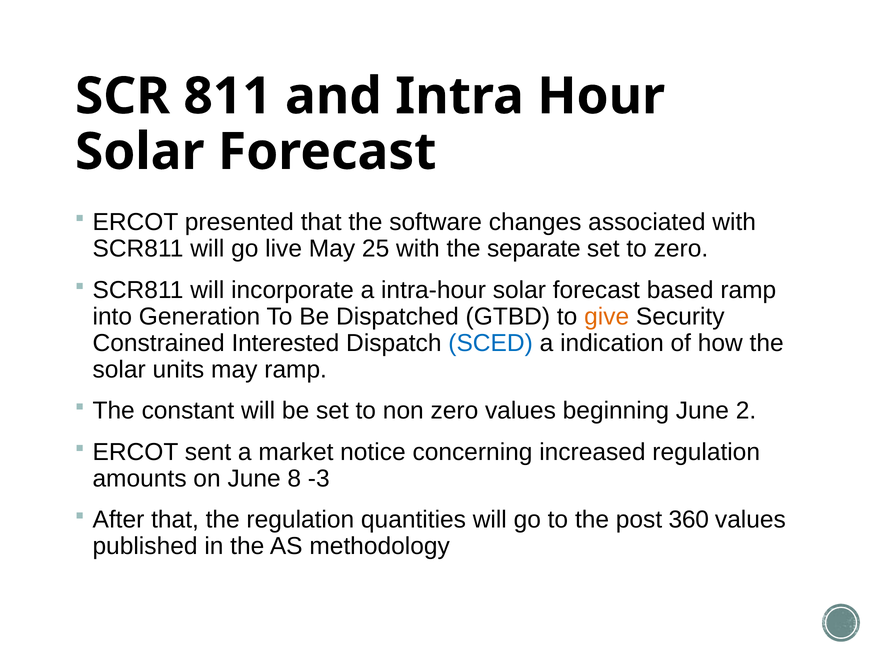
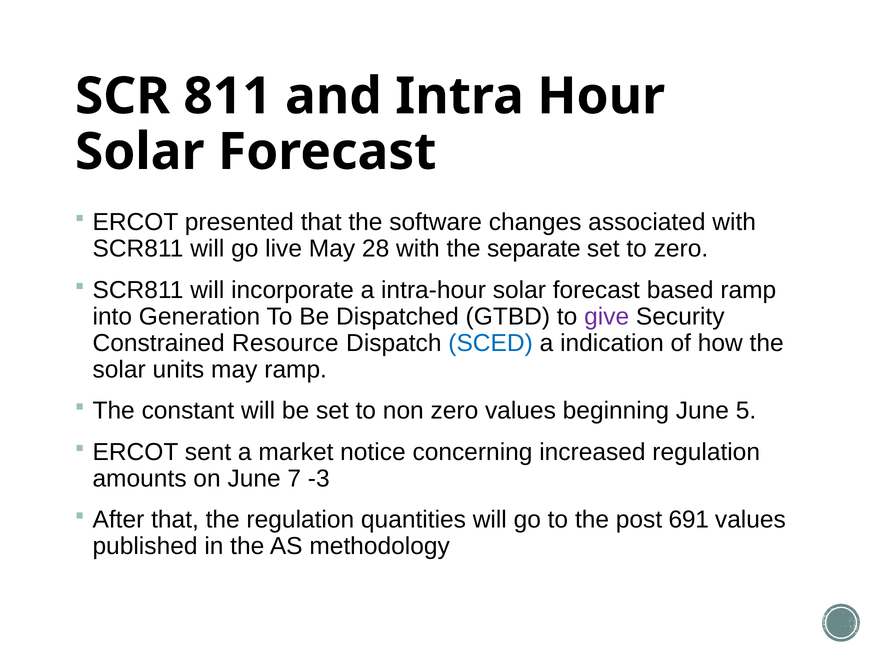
25: 25 -> 28
give colour: orange -> purple
Interested: Interested -> Resource
2: 2 -> 5
8: 8 -> 7
360: 360 -> 691
